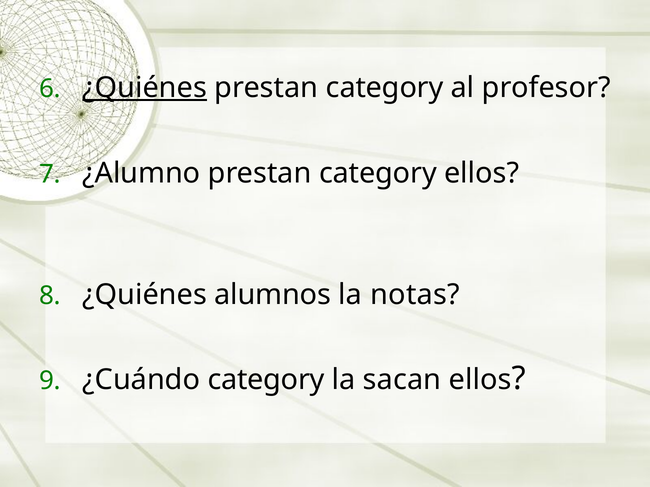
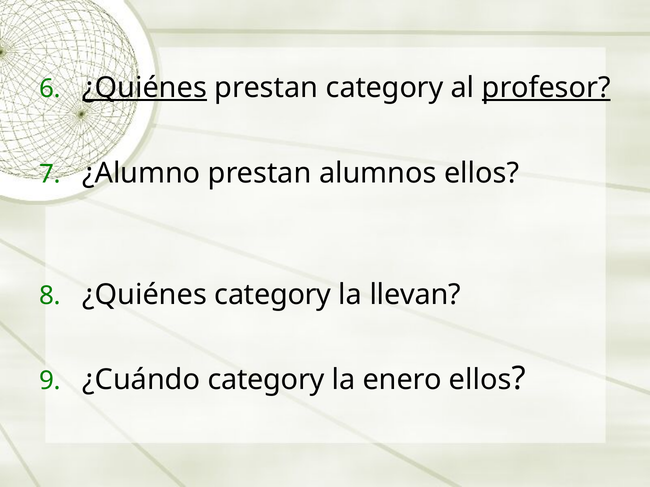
profesor underline: none -> present
category at (378, 174): category -> alumnos
¿Quiénes alumnos: alumnos -> category
notas: notas -> llevan
sacan: sacan -> enero
